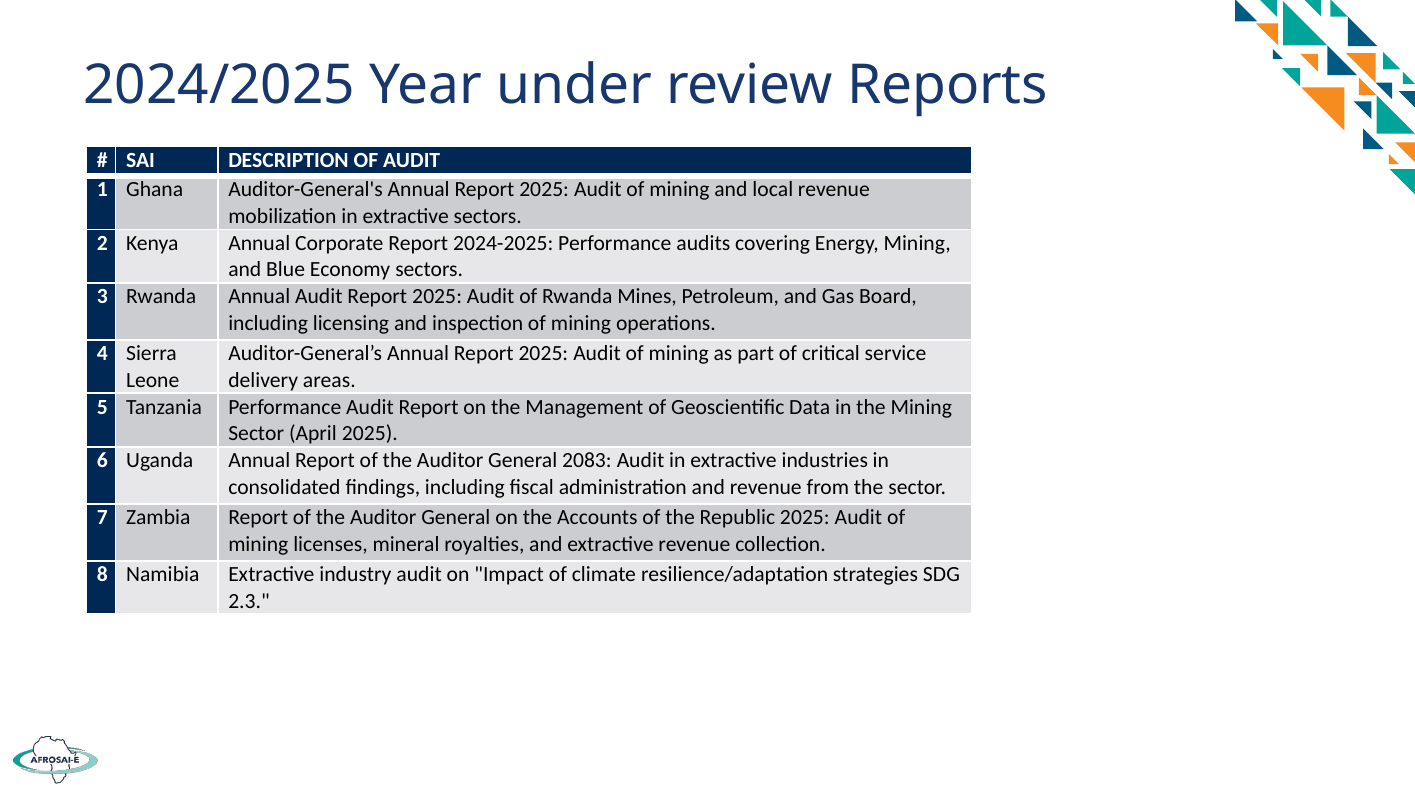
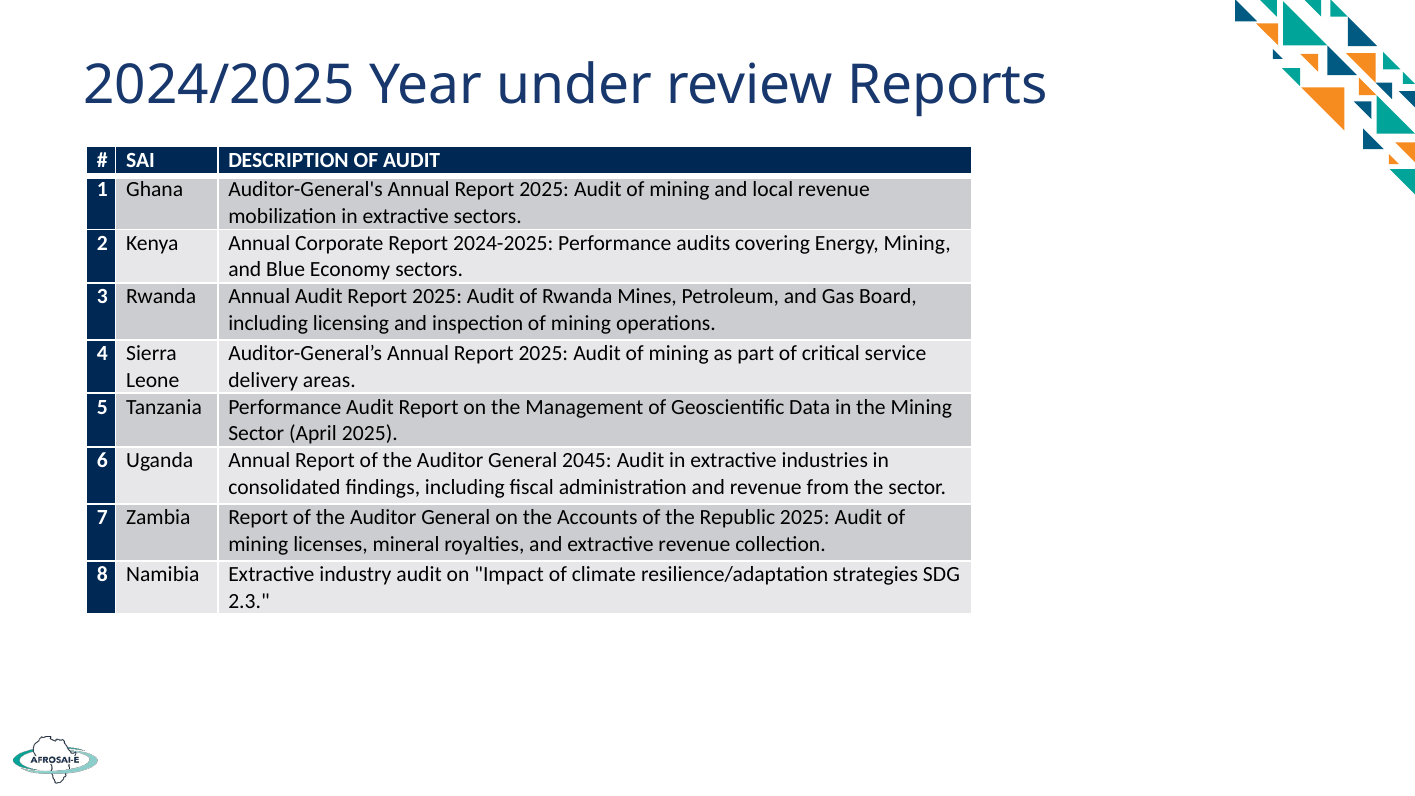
2083: 2083 -> 2045
